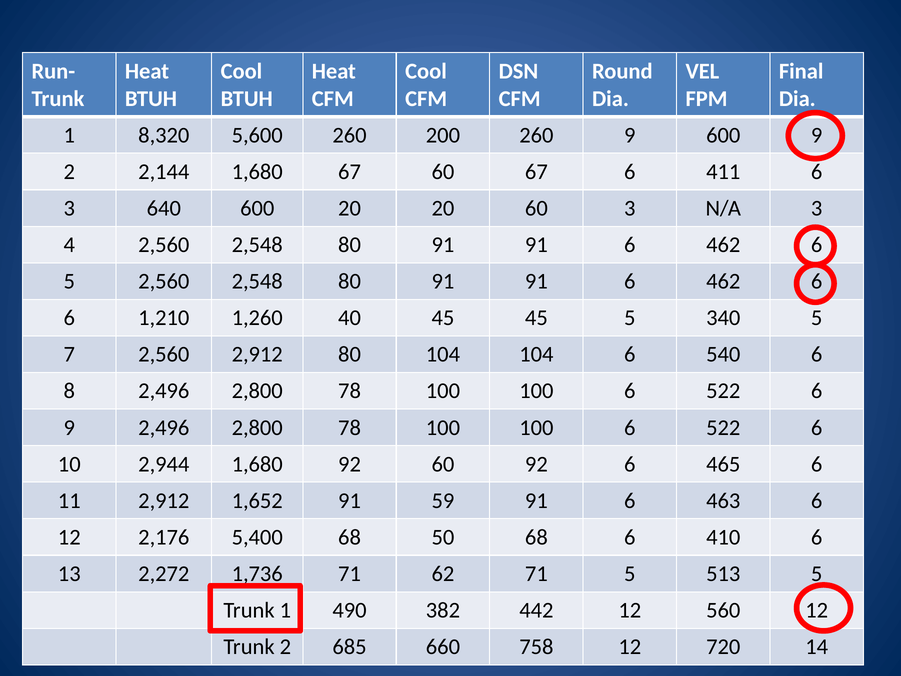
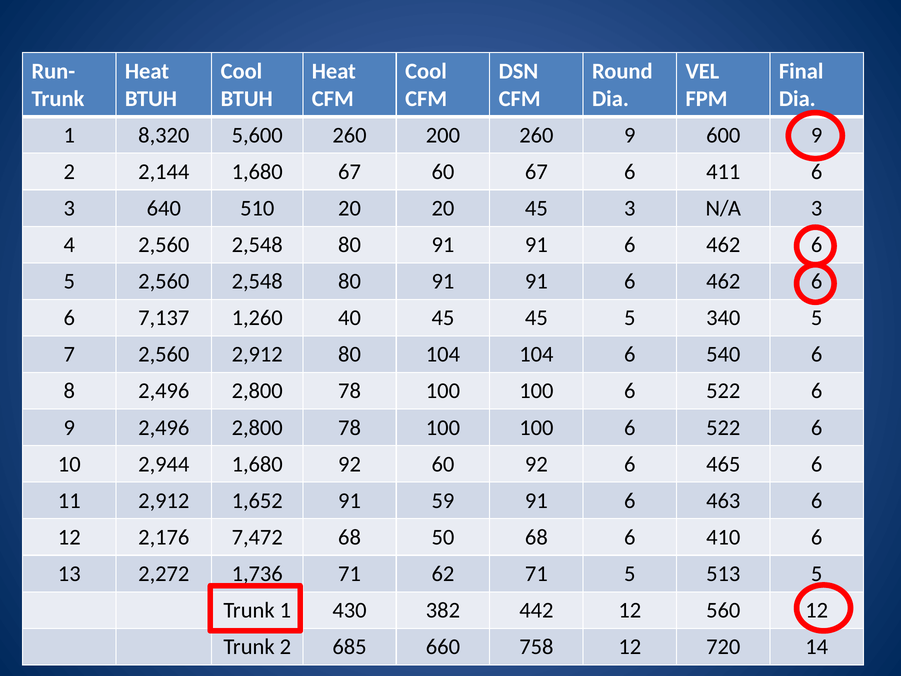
640 600: 600 -> 510
20 60: 60 -> 45
1,210: 1,210 -> 7,137
5,400: 5,400 -> 7,472
490: 490 -> 430
